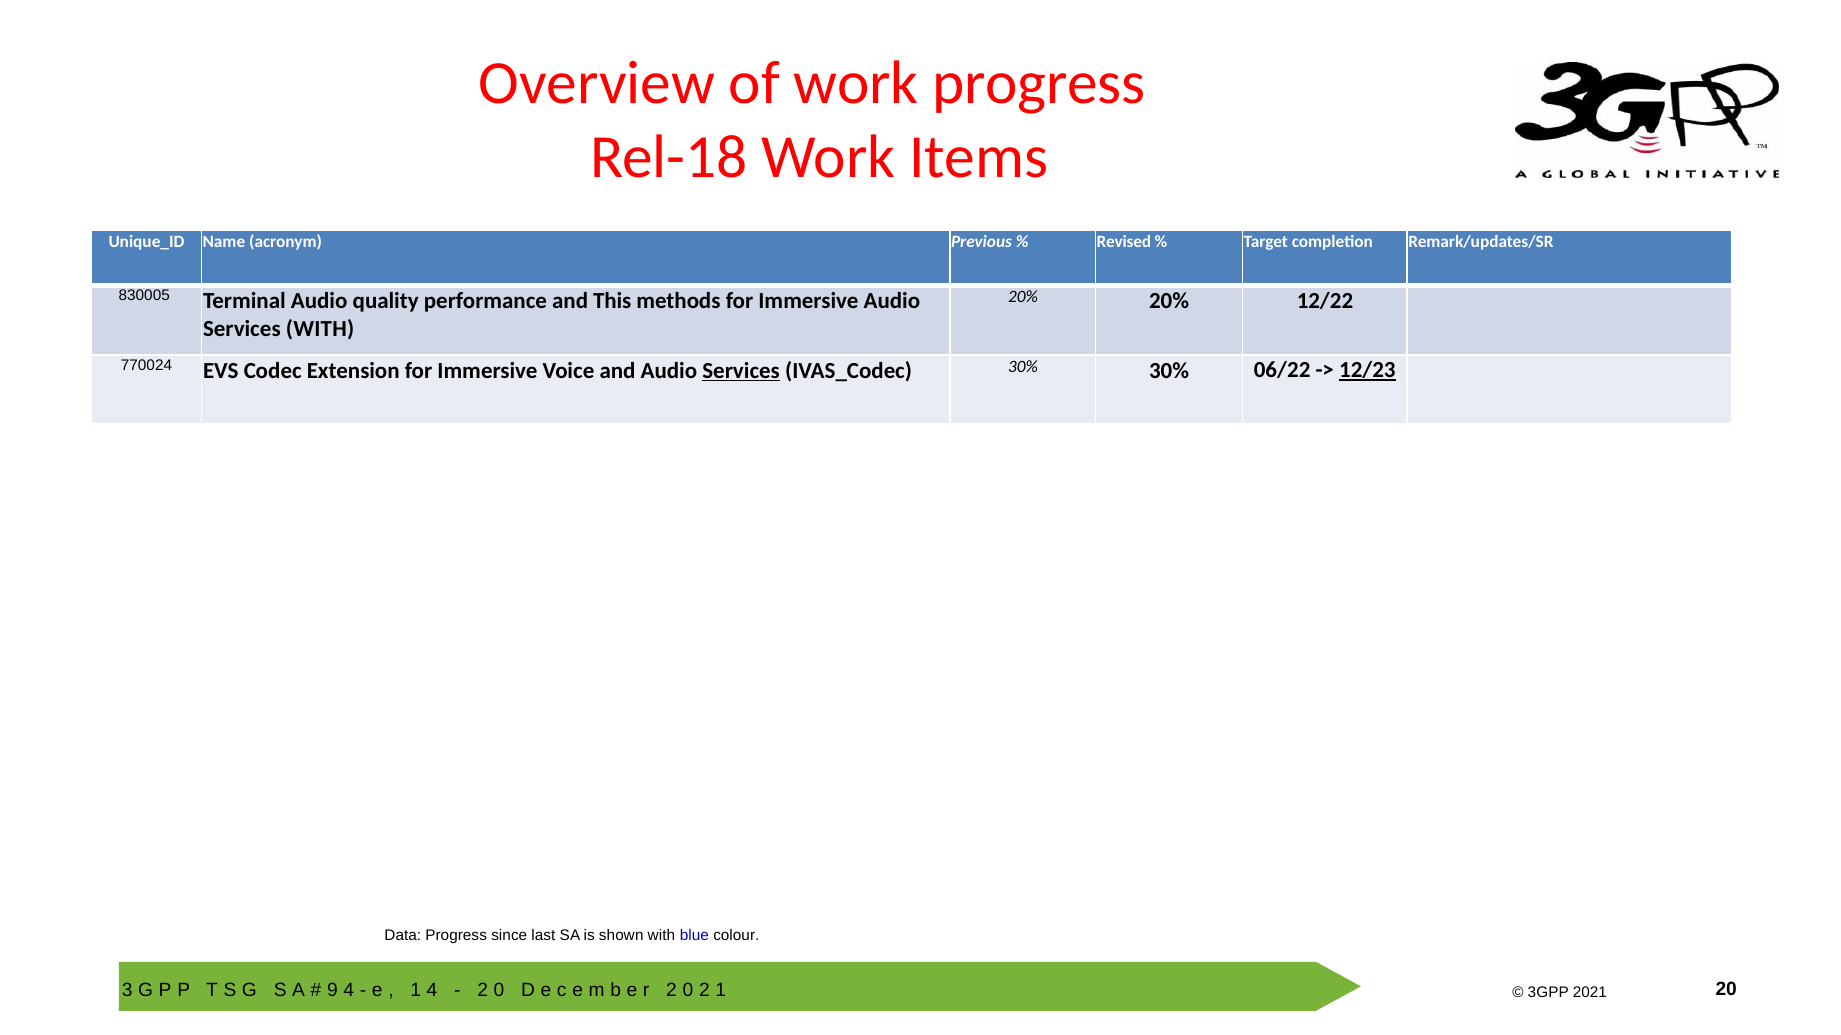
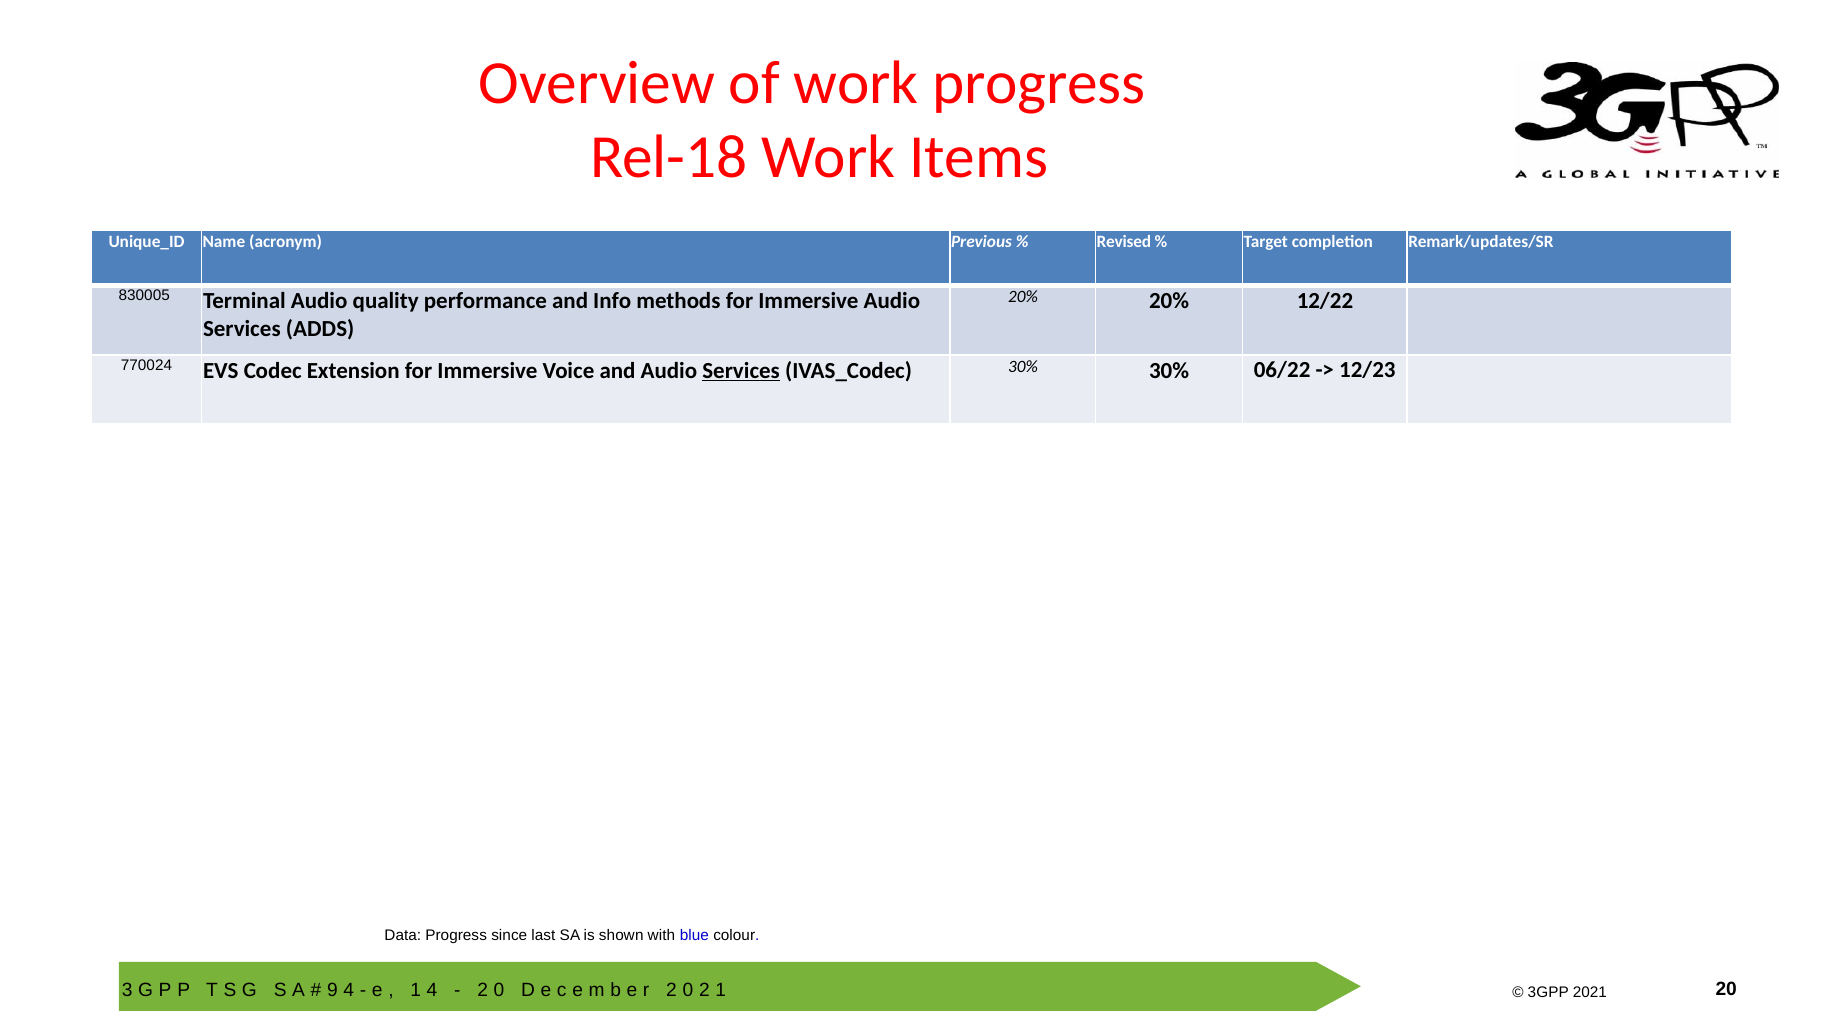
This: This -> Info
Services WITH: WITH -> ADDS
12/23 underline: present -> none
